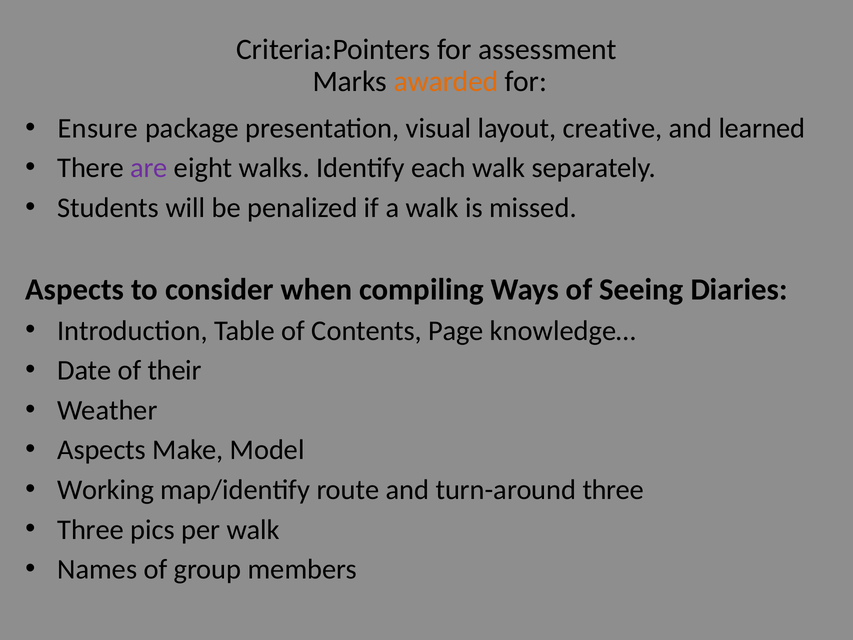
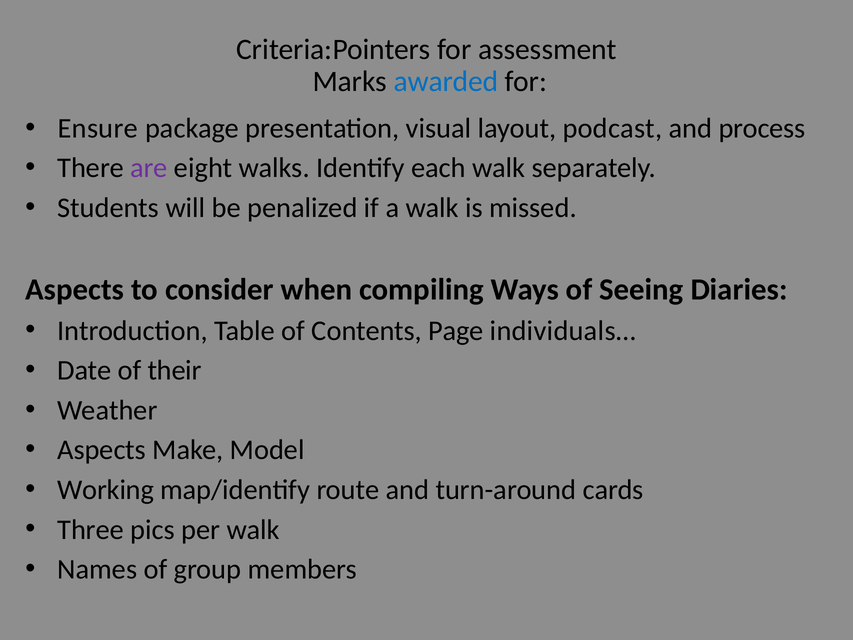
awarded colour: orange -> blue
creative: creative -> podcast
learned: learned -> process
knowledge…: knowledge… -> individuals…
turn-around three: three -> cards
